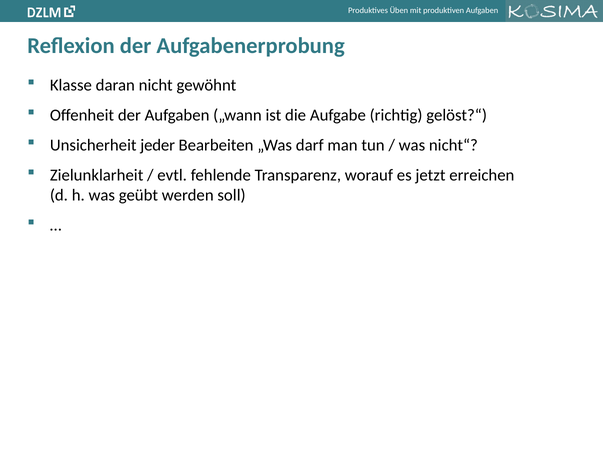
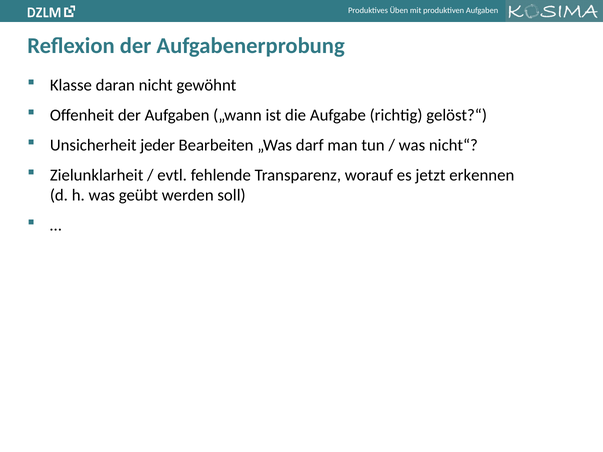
erreichen: erreichen -> erkennen
